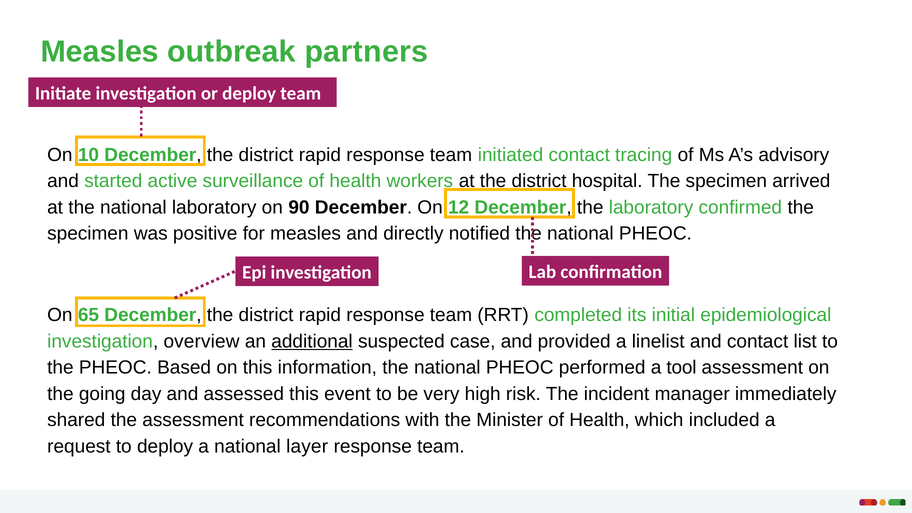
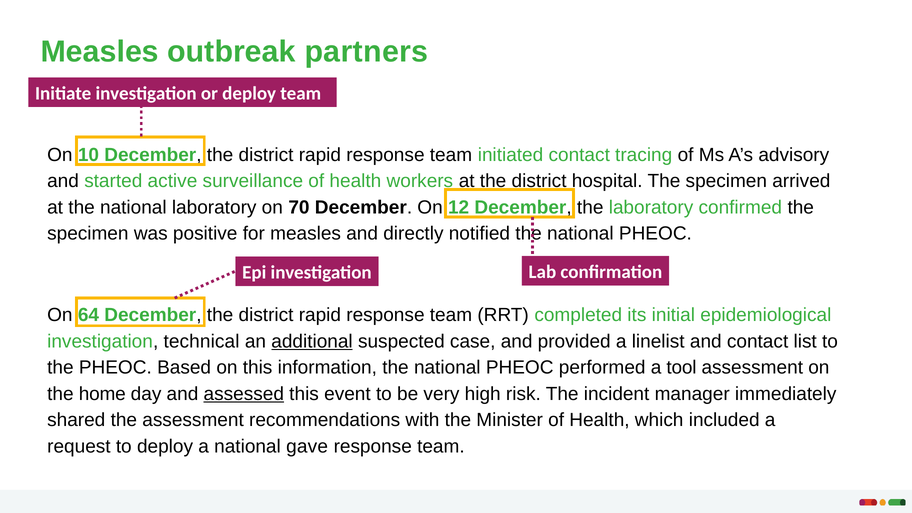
90: 90 -> 70
65: 65 -> 64
overview: overview -> technical
going: going -> home
assessed underline: none -> present
layer: layer -> gave
